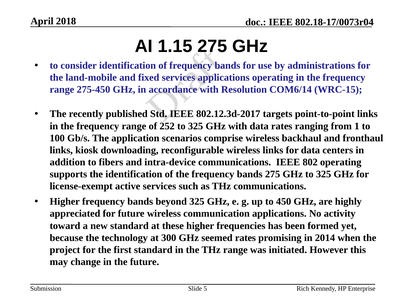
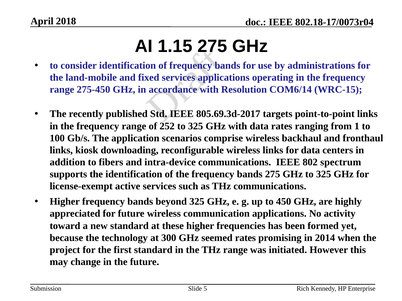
802.12.3d-2017: 802.12.3d-2017 -> 805.69.3d-2017
802 operating: operating -> spectrum
